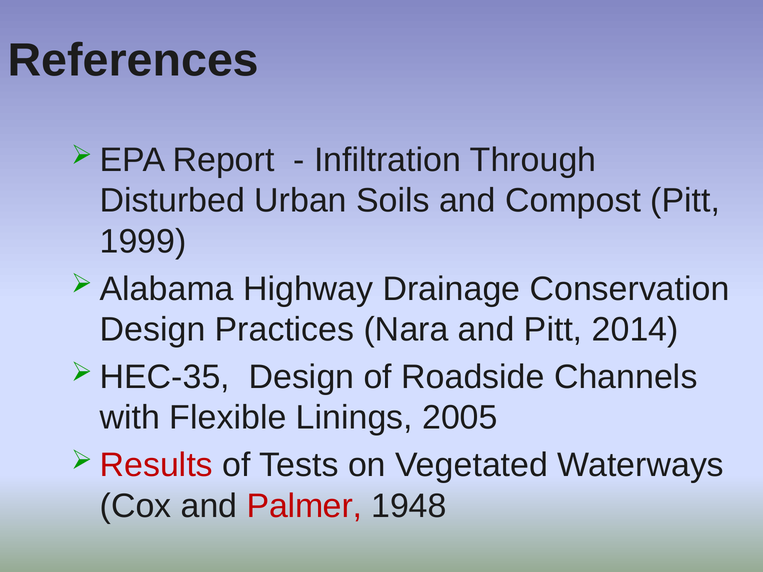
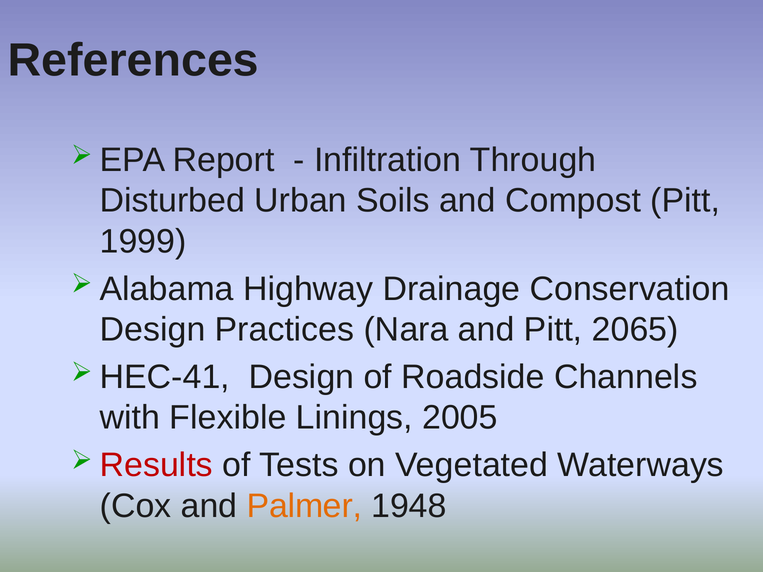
2014: 2014 -> 2065
HEC-35: HEC-35 -> HEC-41
Palmer colour: red -> orange
